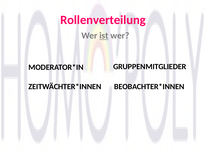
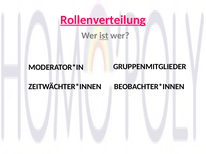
Rollenverteilung underline: none -> present
